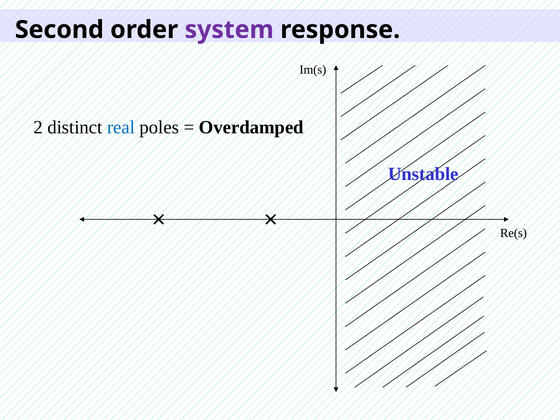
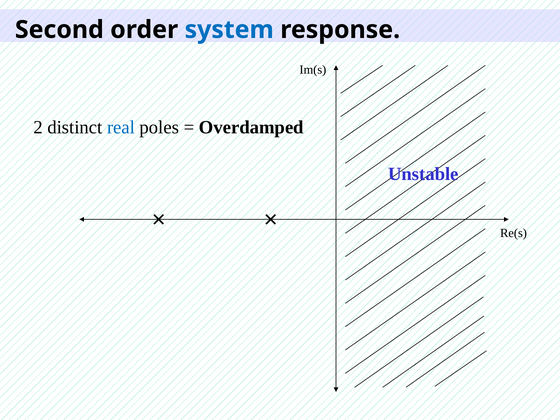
system colour: purple -> blue
